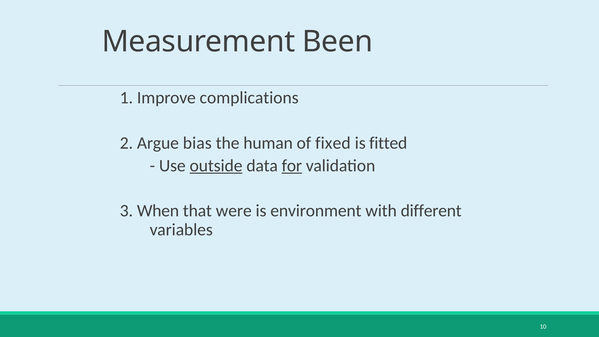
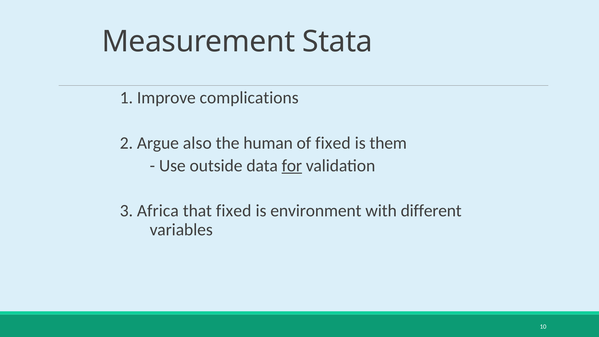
Been: Been -> Stata
bias: bias -> also
fitted: fitted -> them
outside underline: present -> none
When: When -> Africa
that were: were -> fixed
